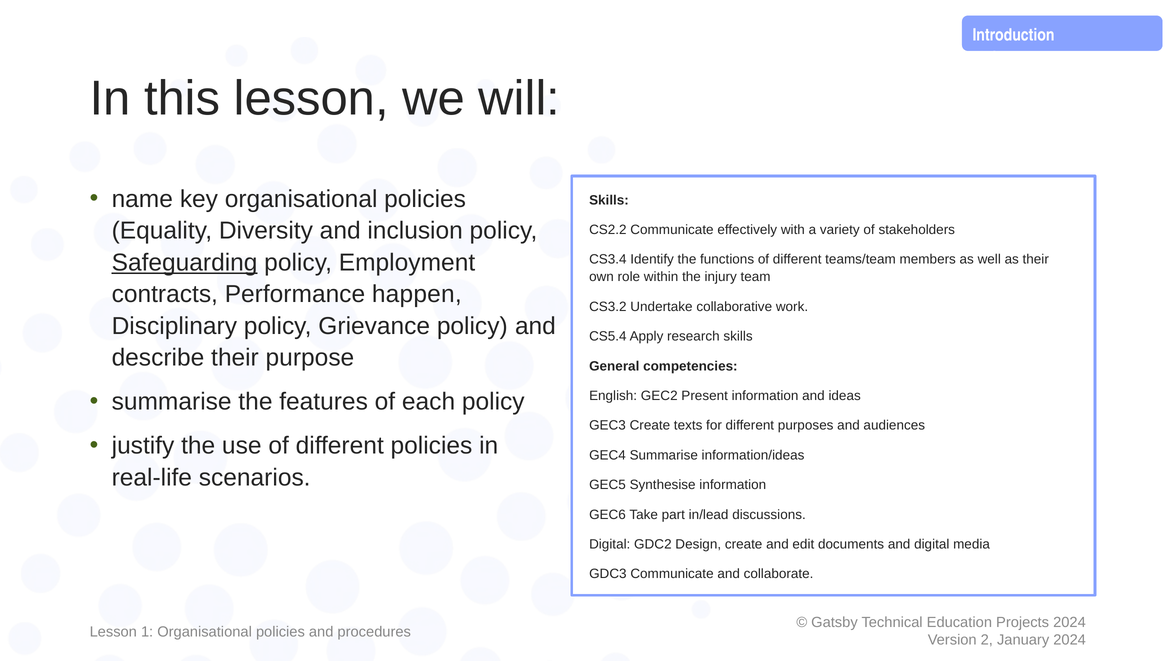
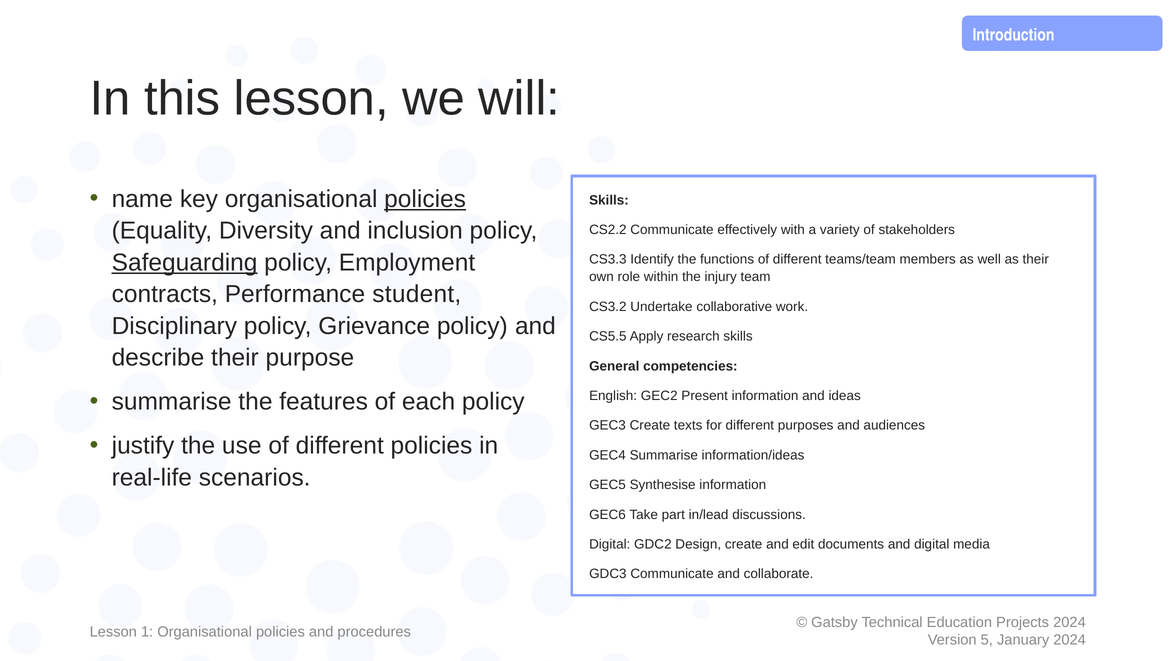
policies at (425, 199) underline: none -> present
CS3.4: CS3.4 -> CS3.3
happen: happen -> student
CS5.4: CS5.4 -> CS5.5
2: 2 -> 5
